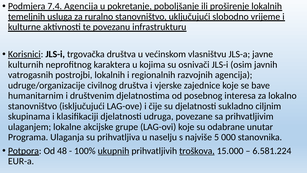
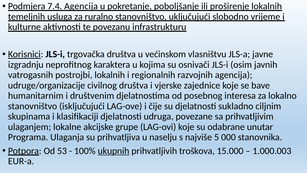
kulturnih: kulturnih -> izgradnju
48: 48 -> 53
troškova underline: present -> none
6.581.224: 6.581.224 -> 1.000.003
